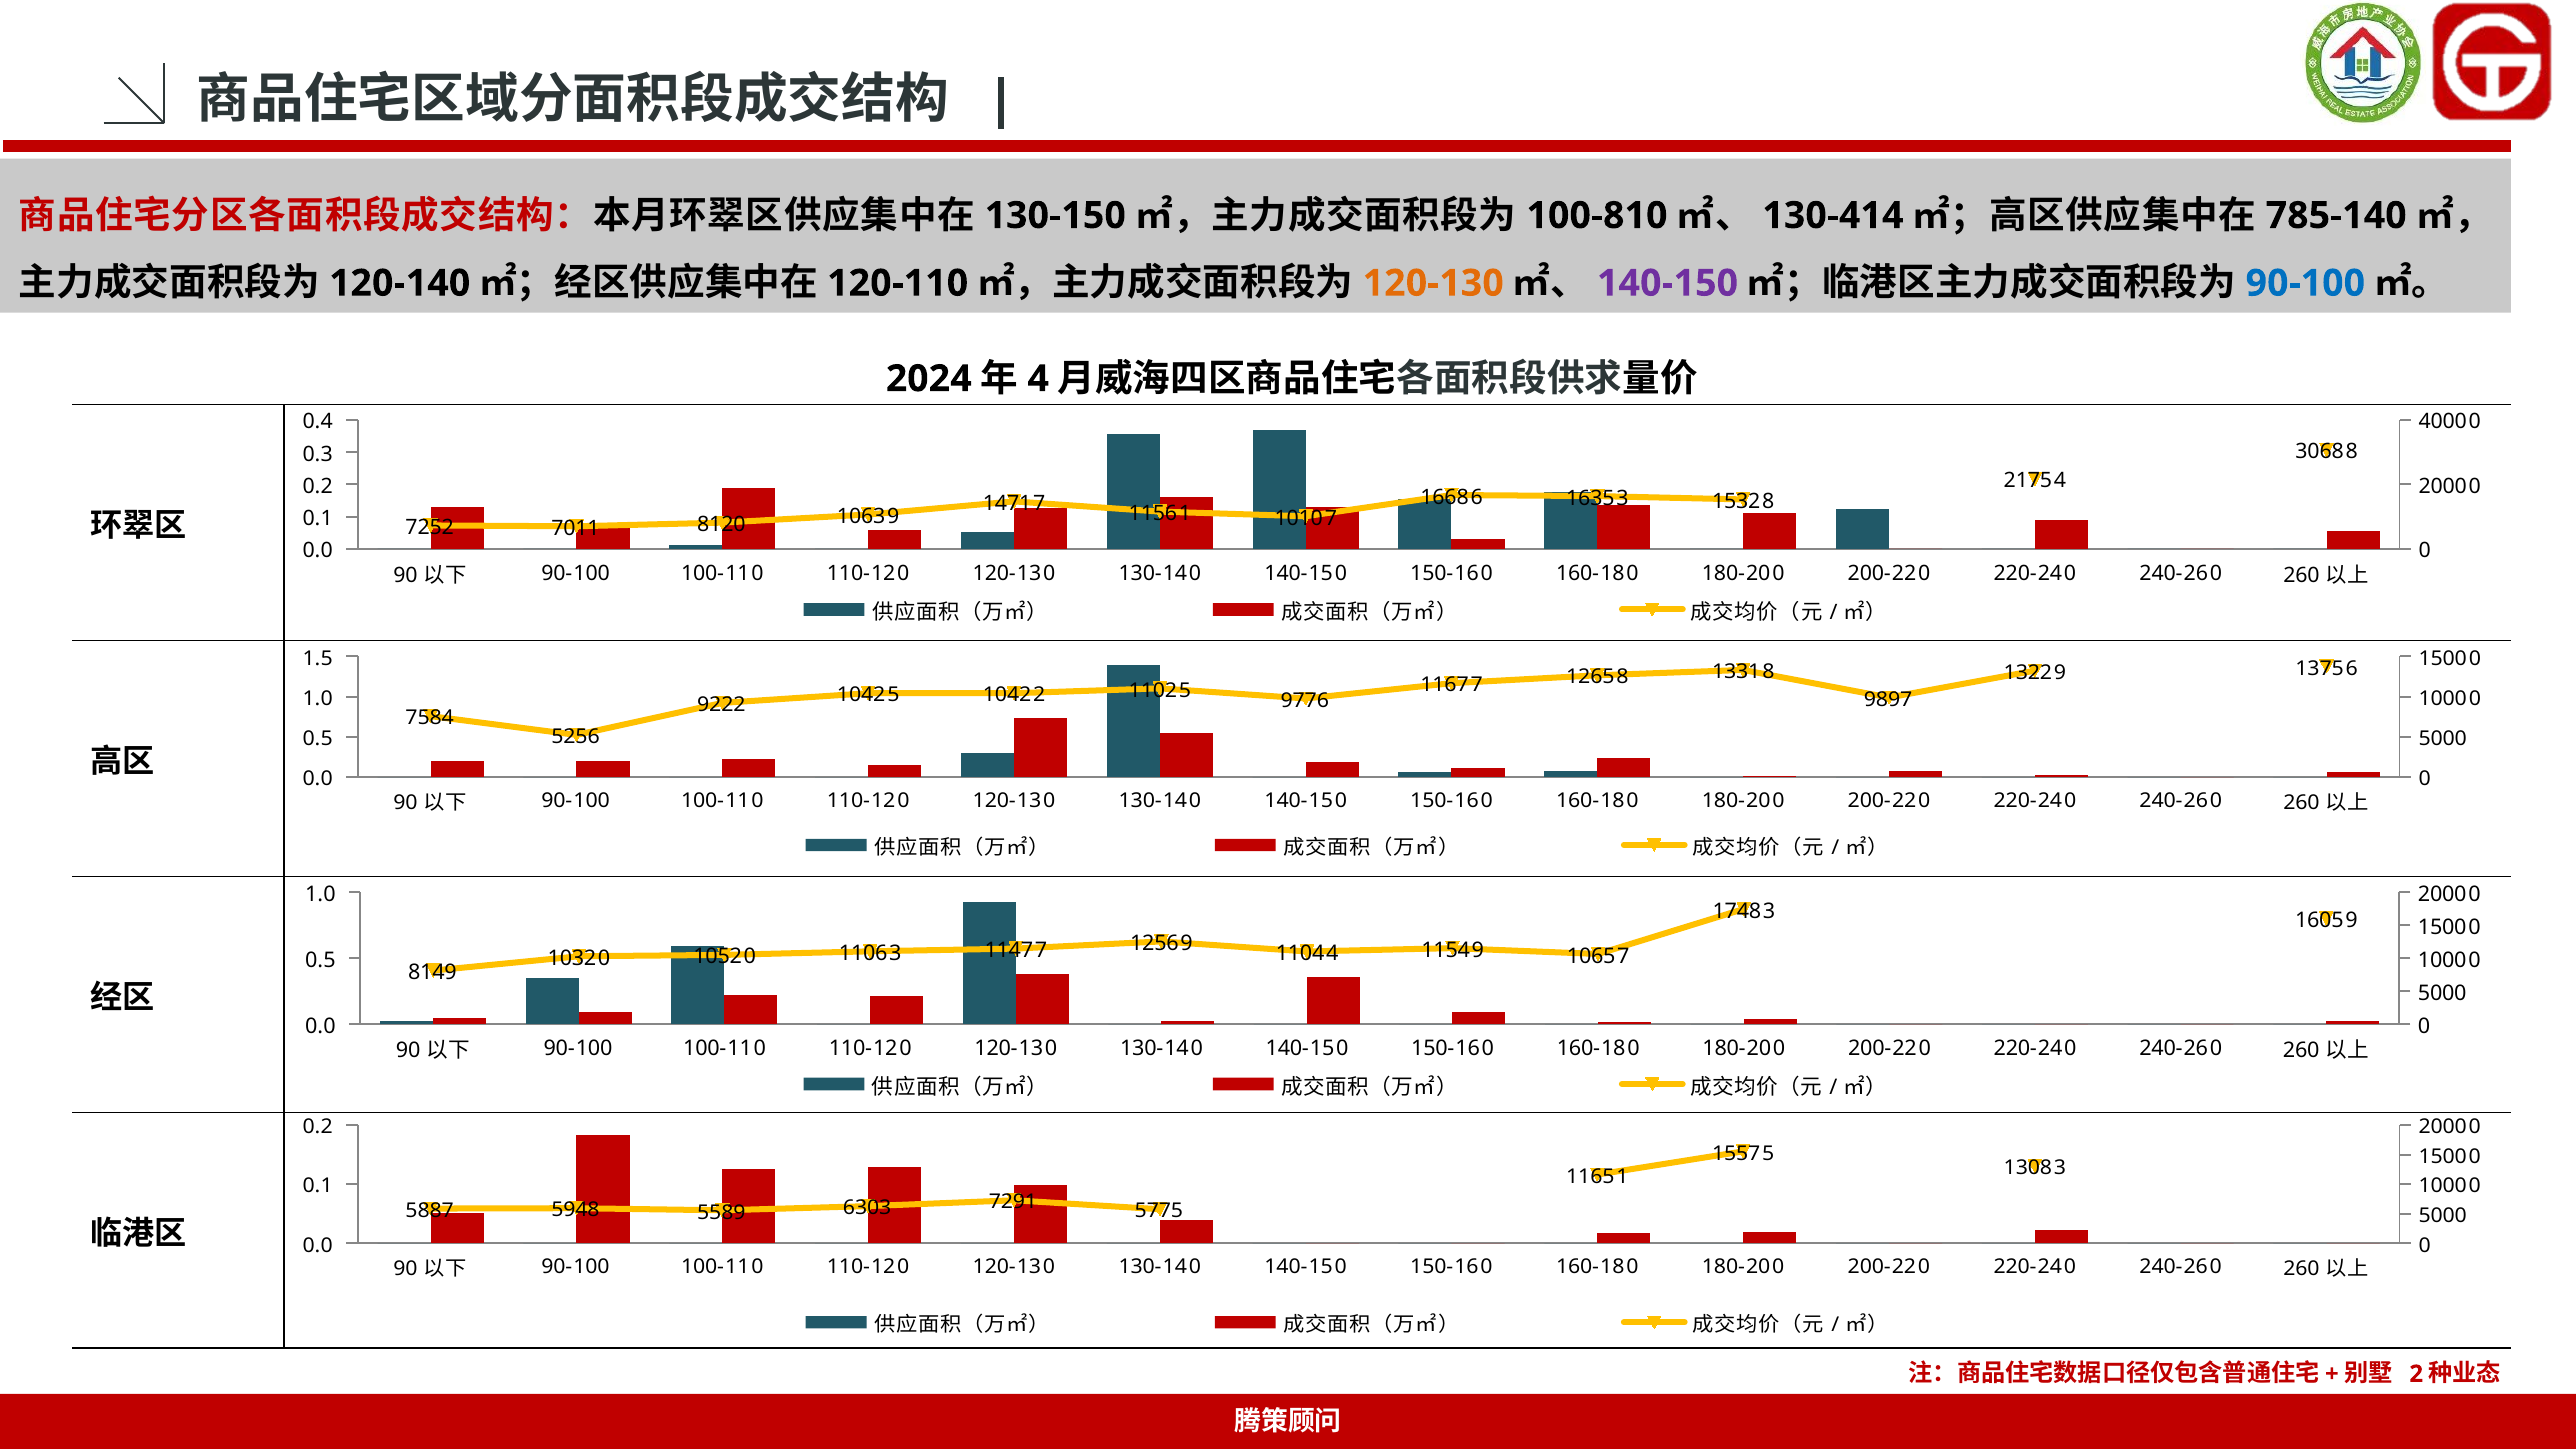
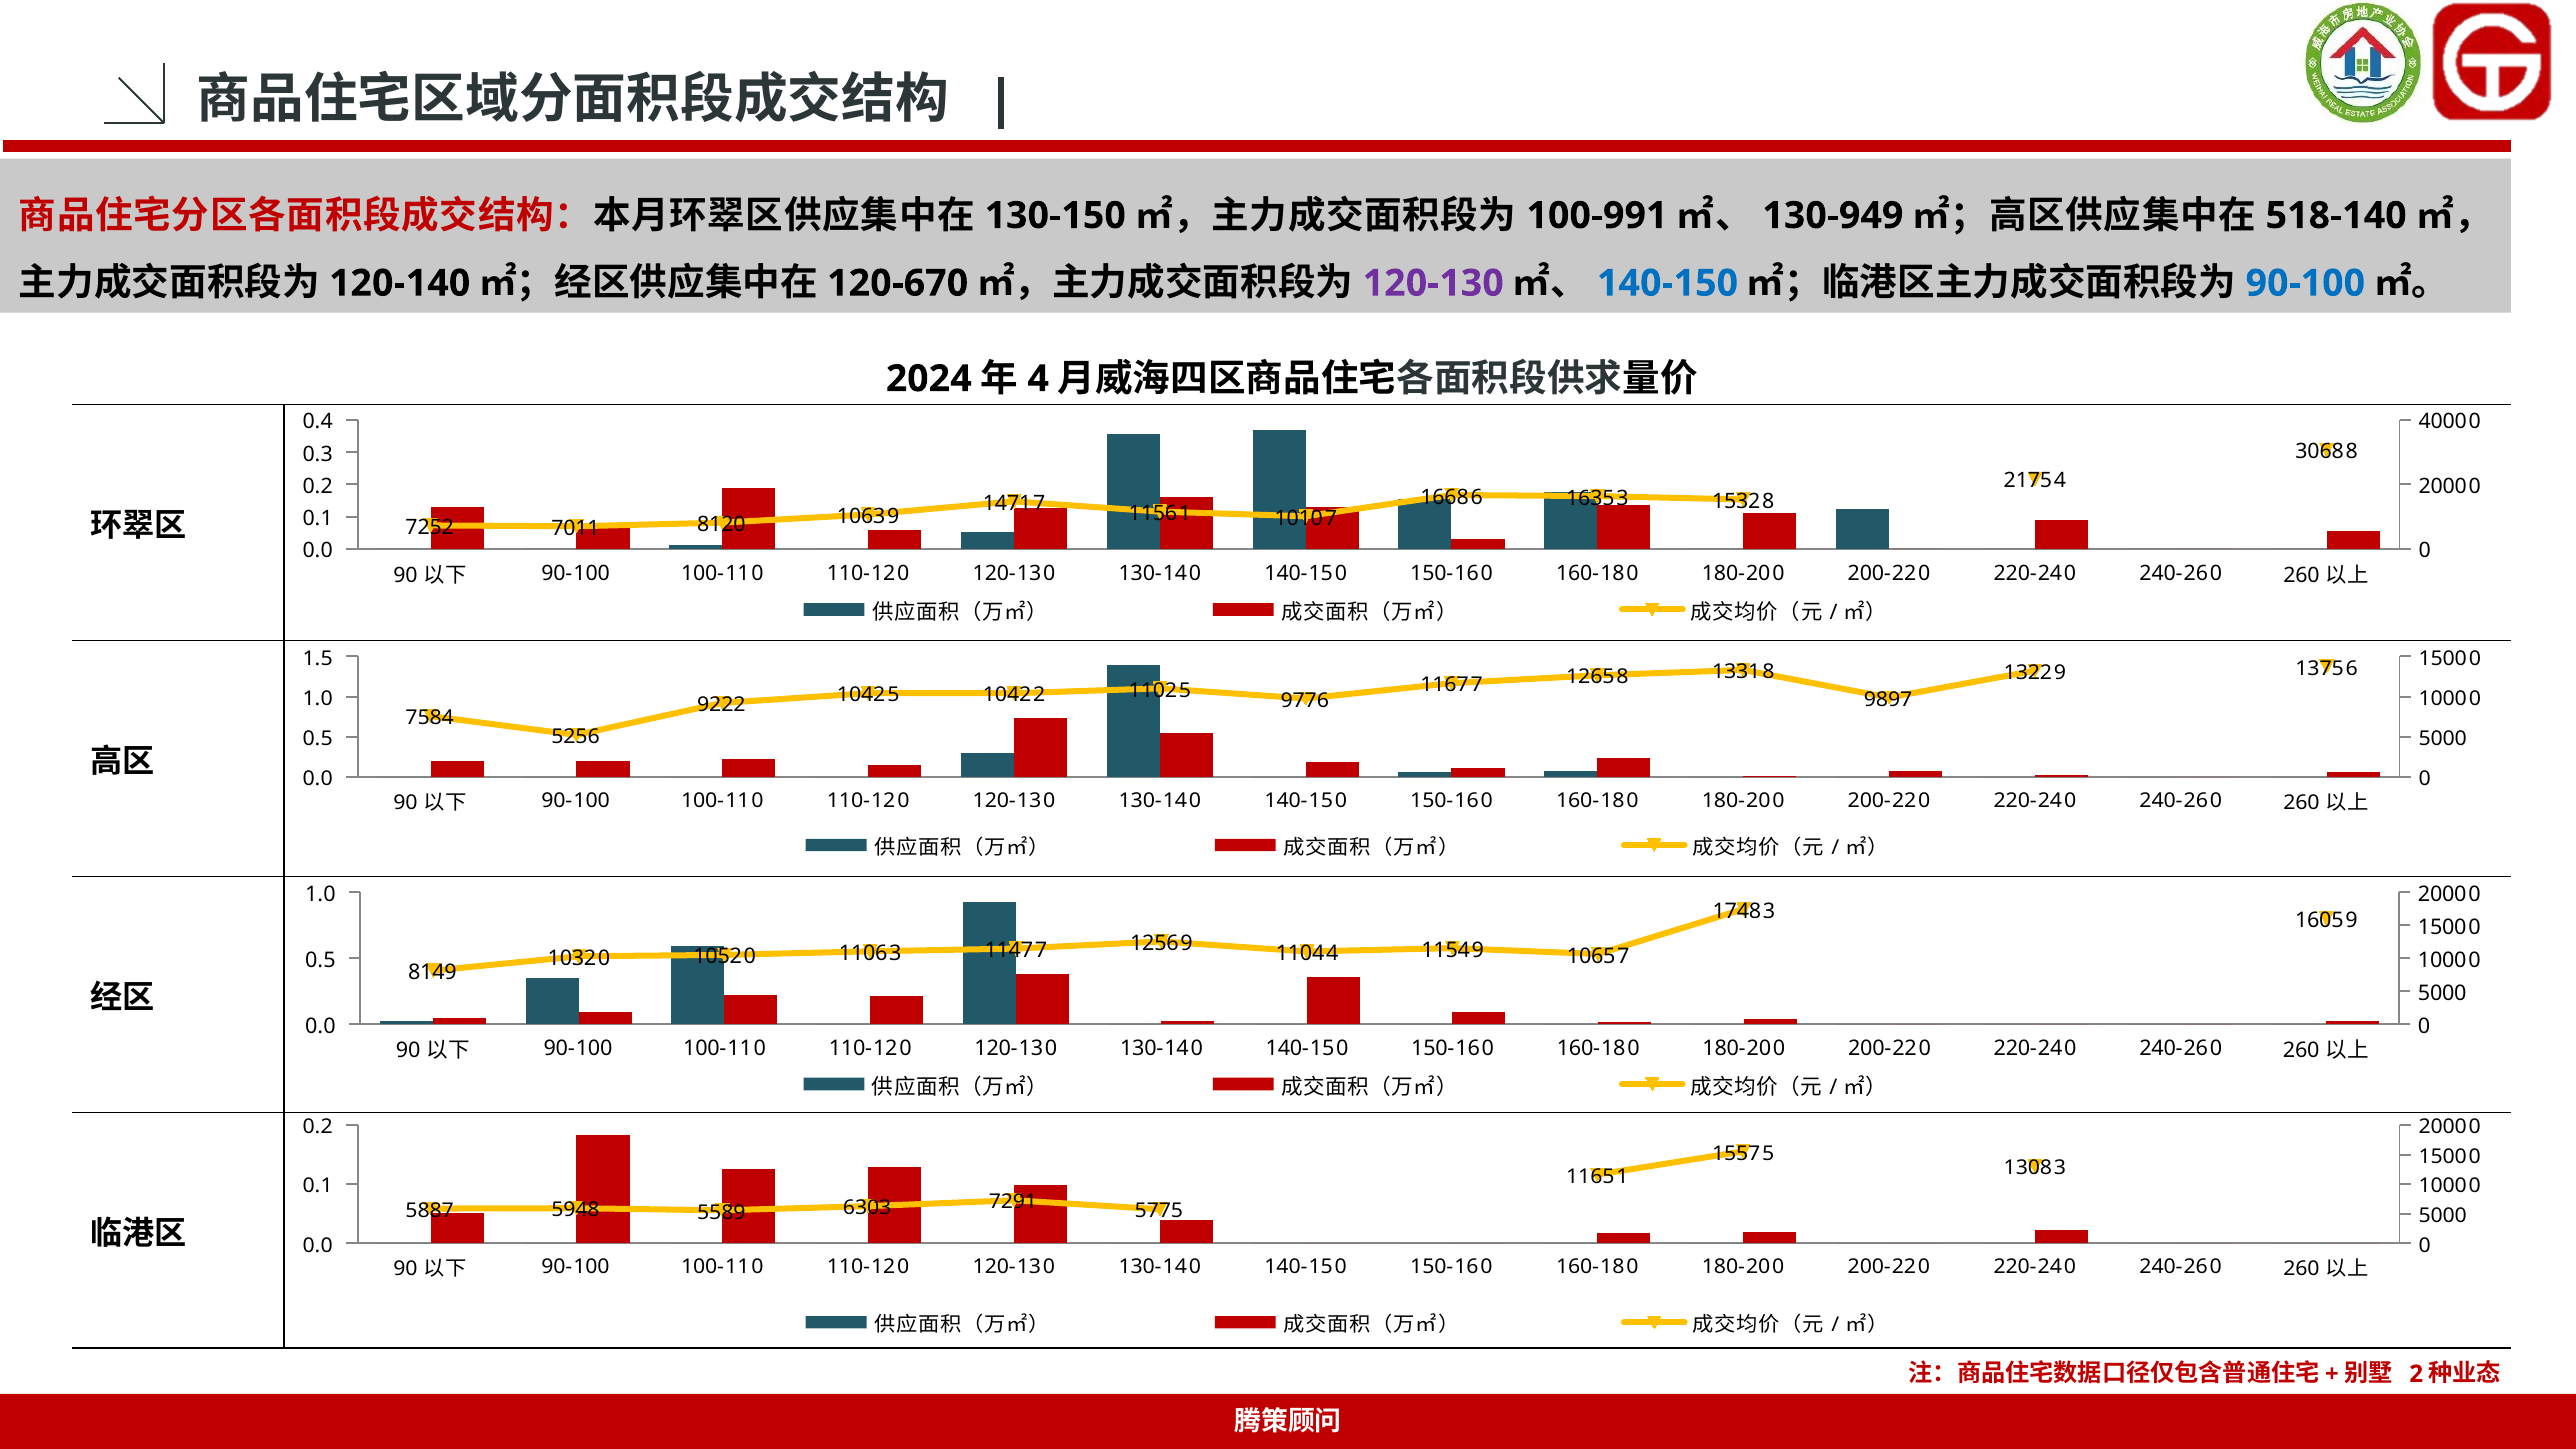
100-810: 100-810 -> 100-991
130-414: 130-414 -> 130-949
785-140: 785-140 -> 518-140
120-110: 120-110 -> 120-670
120-130 at (1433, 283) colour: orange -> purple
140-150 at (1668, 283) colour: purple -> blue
